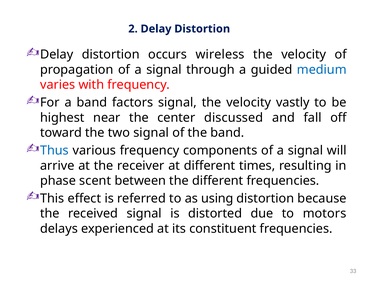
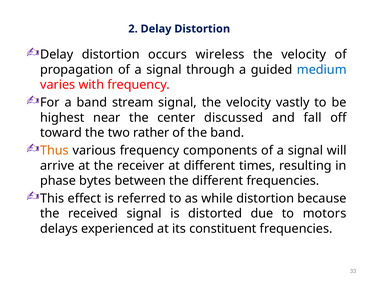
factors: factors -> stream
two signal: signal -> rather
Thus colour: blue -> orange
scent: scent -> bytes
using: using -> while
